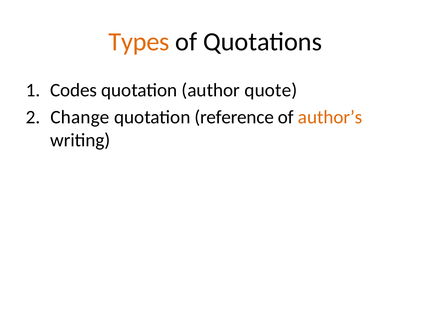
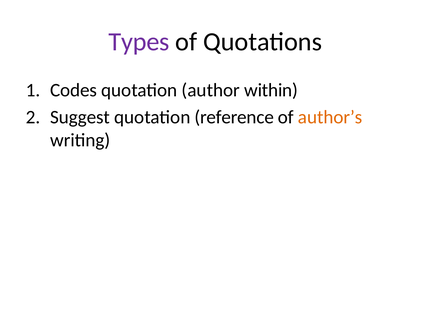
Types colour: orange -> purple
quote: quote -> within
Change: Change -> Suggest
